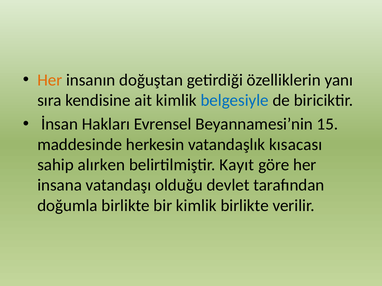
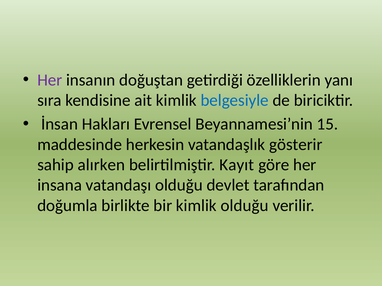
Her at (50, 80) colour: orange -> purple
kısacası: kısacası -> gösterir
kimlik birlikte: birlikte -> olduğu
